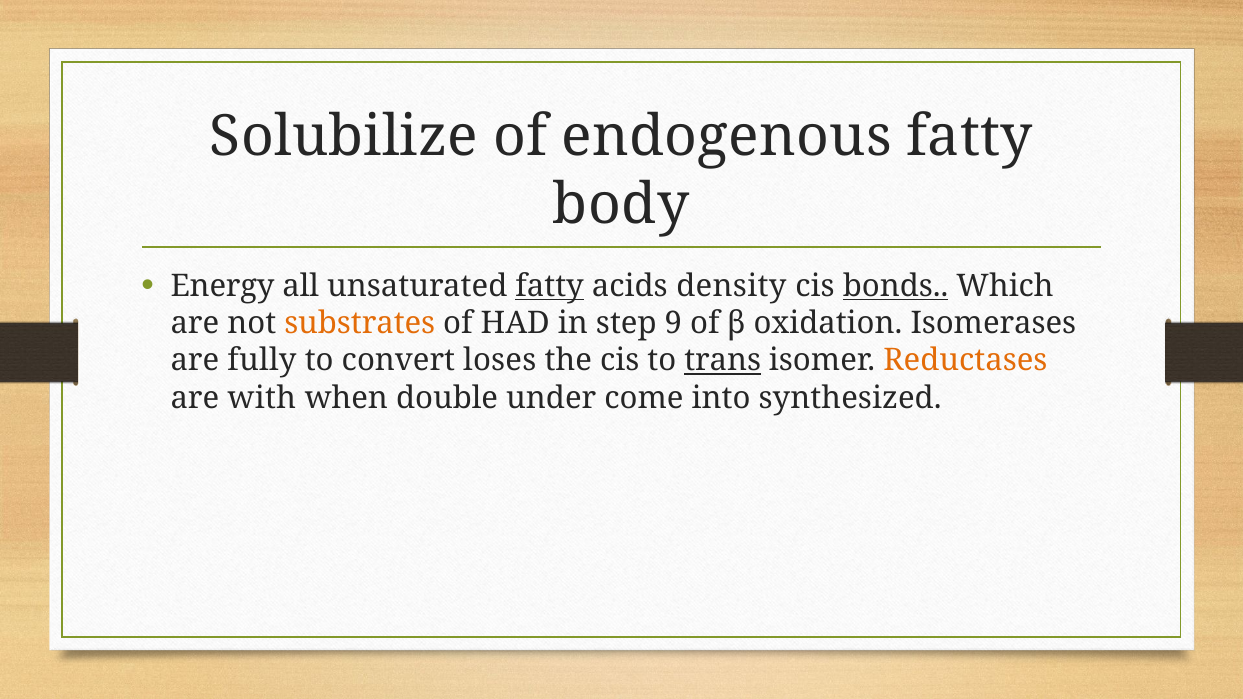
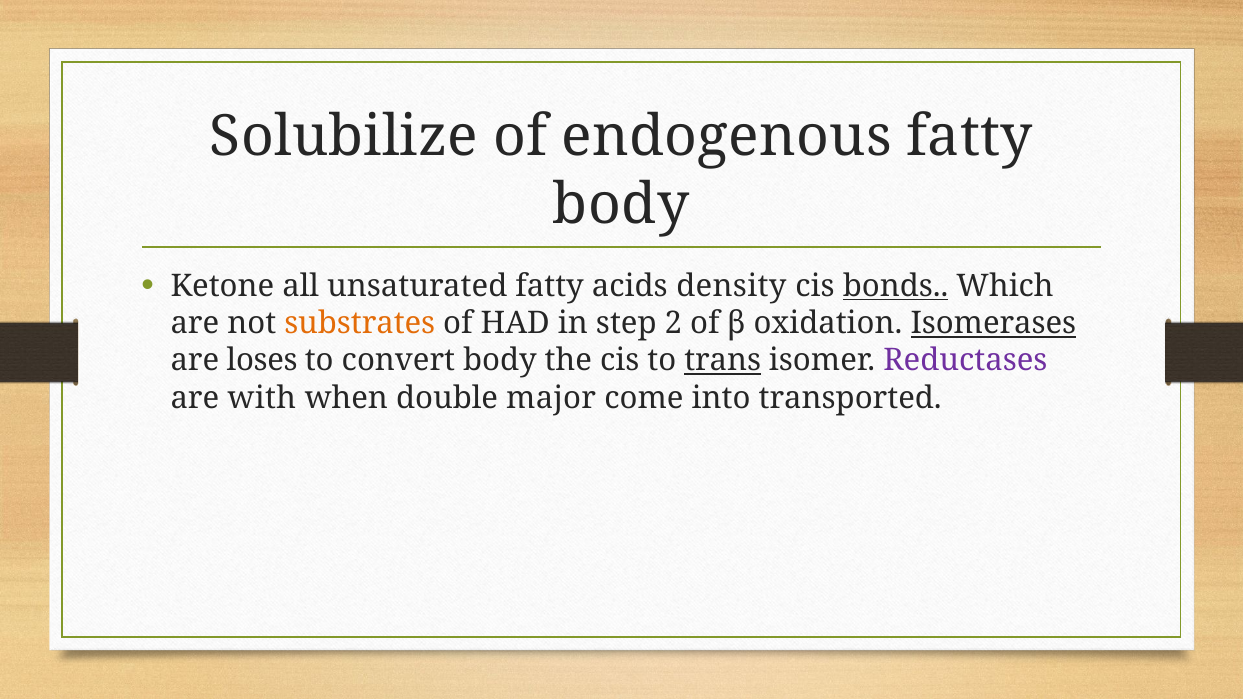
Energy: Energy -> Ketone
fatty at (550, 286) underline: present -> none
9: 9 -> 2
Isomerases underline: none -> present
fully: fully -> loses
convert loses: loses -> body
Reductases colour: orange -> purple
under: under -> major
synthesized: synthesized -> transported
